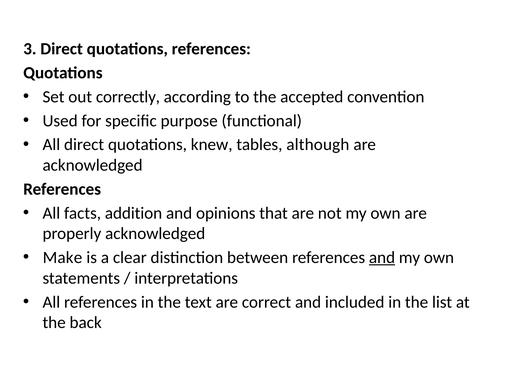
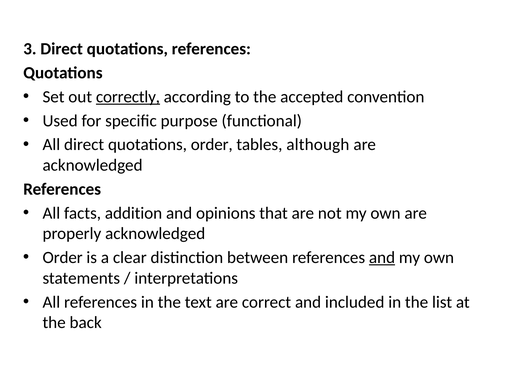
correctly underline: none -> present
quotations knew: knew -> order
Make at (62, 257): Make -> Order
